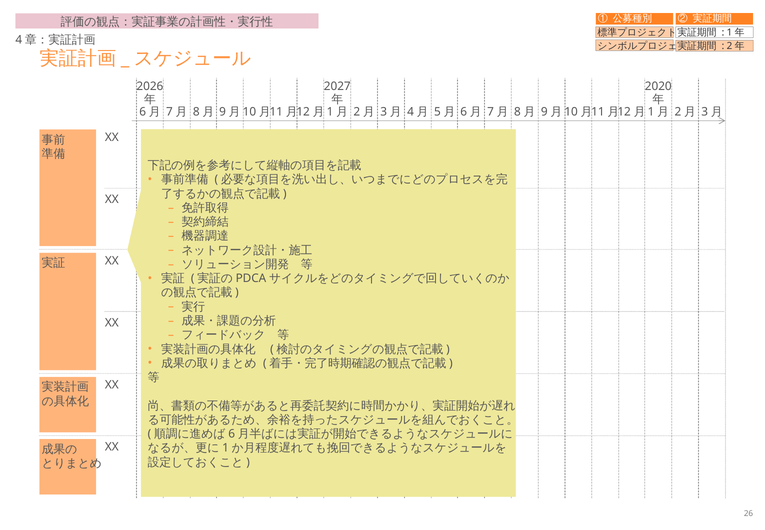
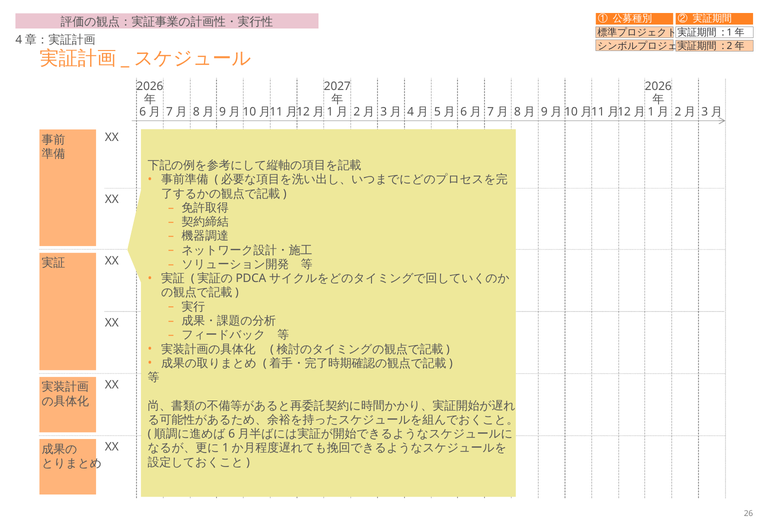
2020 at (658, 87): 2020 -> 2026
